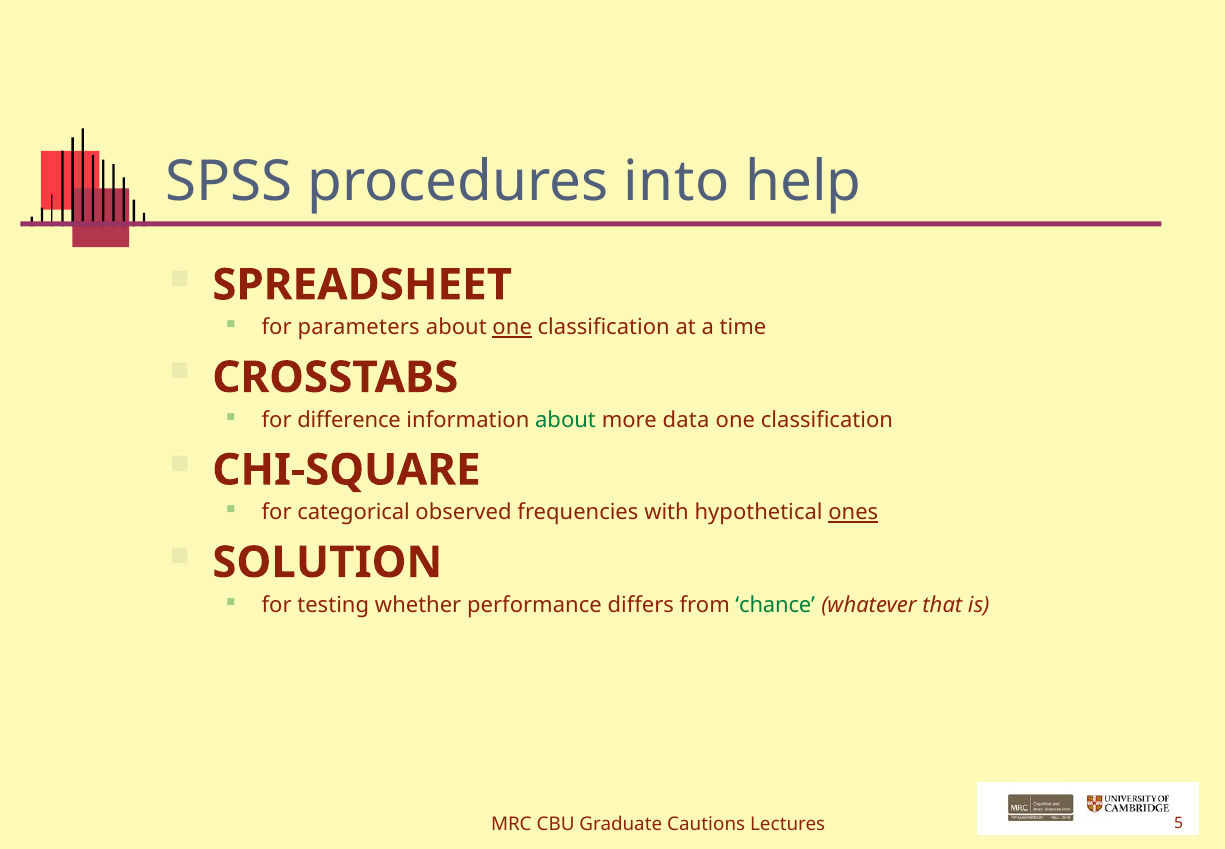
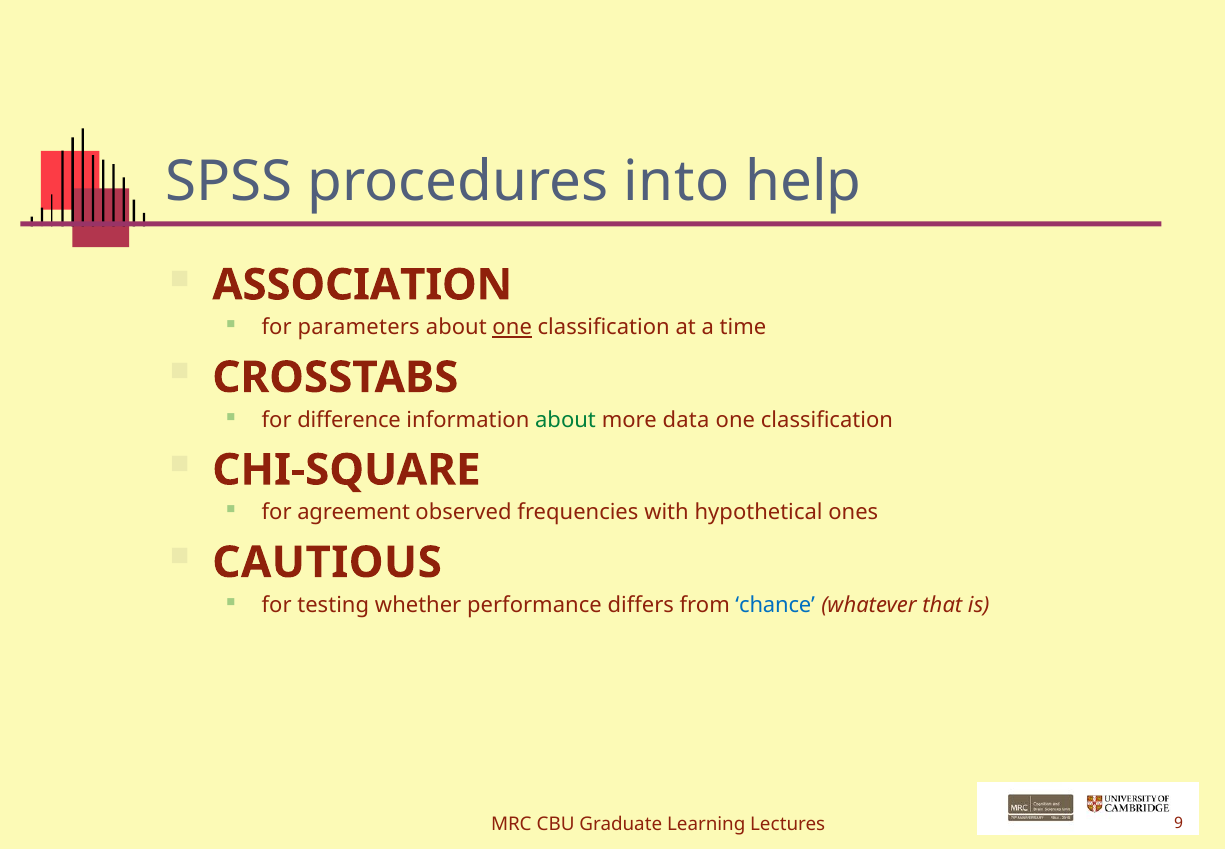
SPREADSHEET: SPREADSHEET -> ASSOCIATION
categorical: categorical -> agreement
ones underline: present -> none
SOLUTION: SOLUTION -> CAUTIOUS
chance colour: green -> blue
Cautions: Cautions -> Learning
5: 5 -> 9
